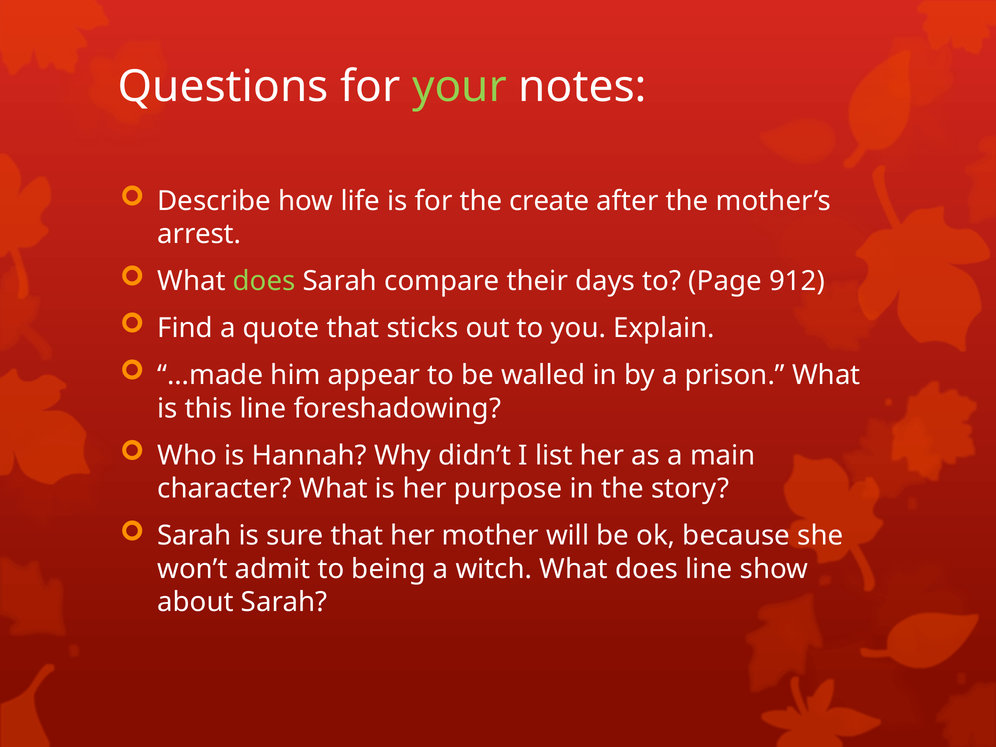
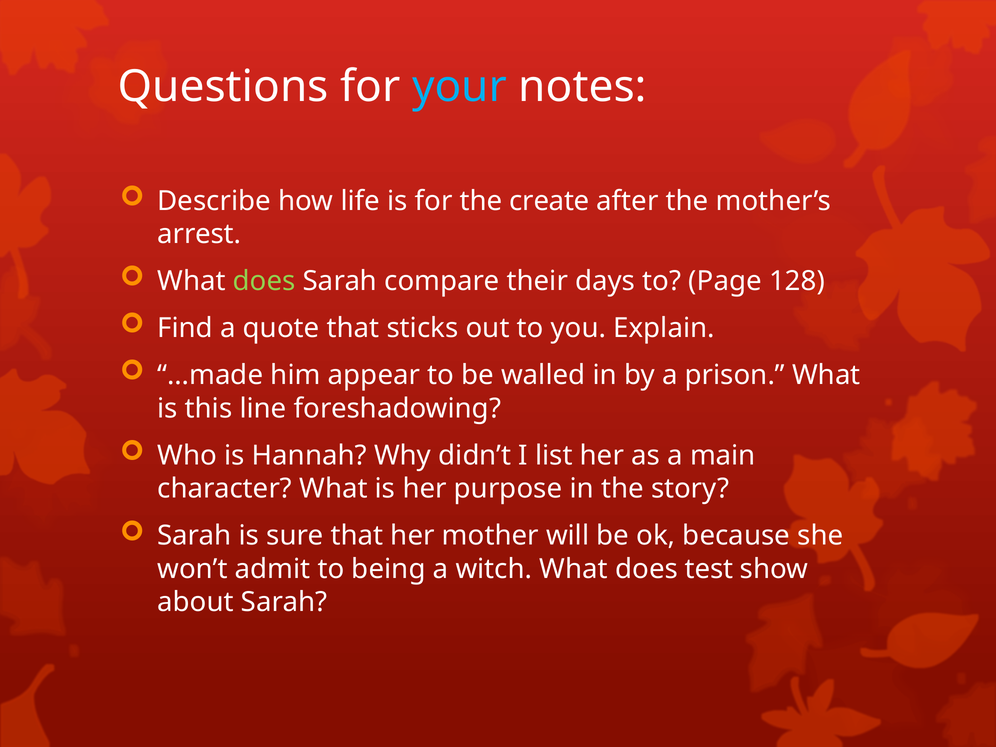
your colour: light green -> light blue
912: 912 -> 128
does line: line -> test
